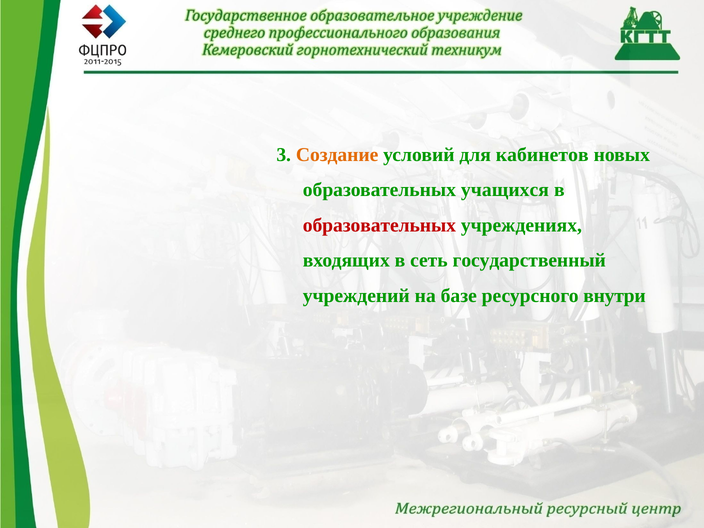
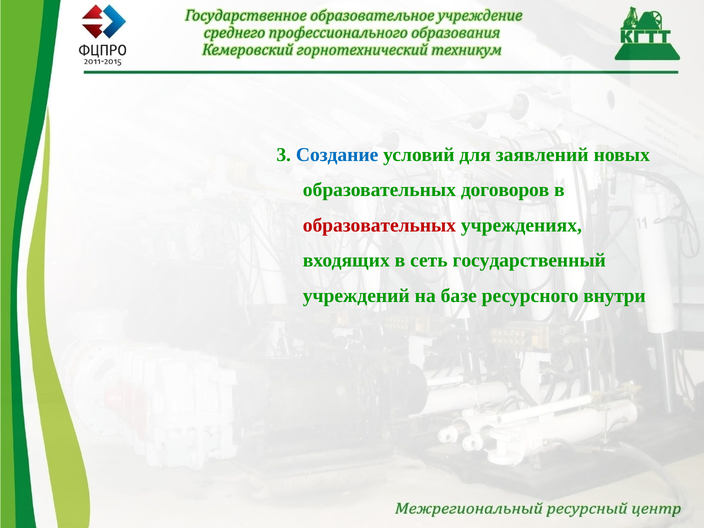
Создание colour: orange -> blue
кабинетов: кабинетов -> заявлений
учащихся: учащихся -> договоров
